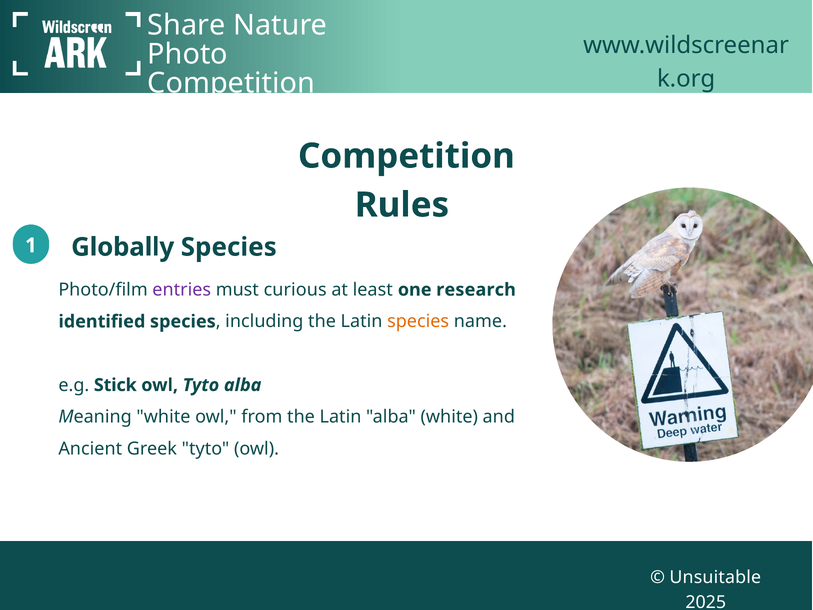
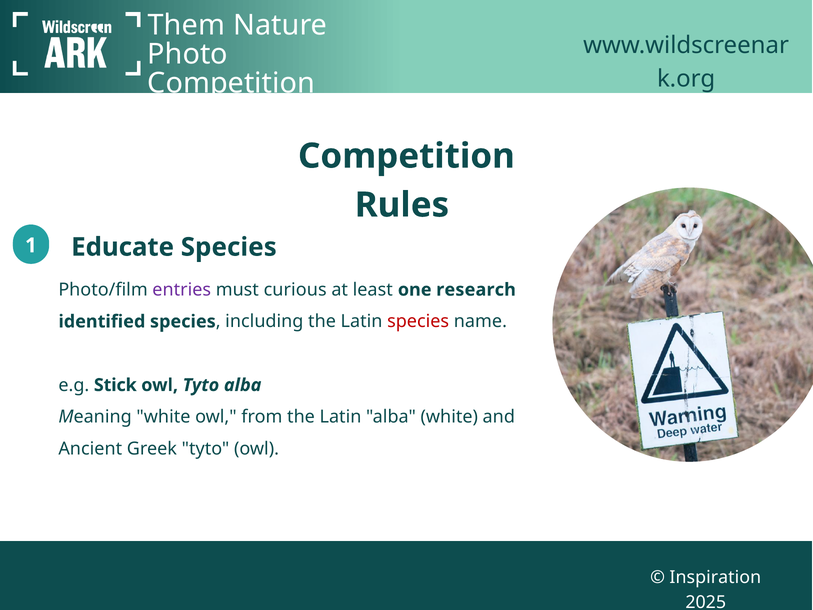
Share: Share -> Them
Globally: Globally -> Educate
species at (418, 321) colour: orange -> red
Unsuitable: Unsuitable -> Inspiration
